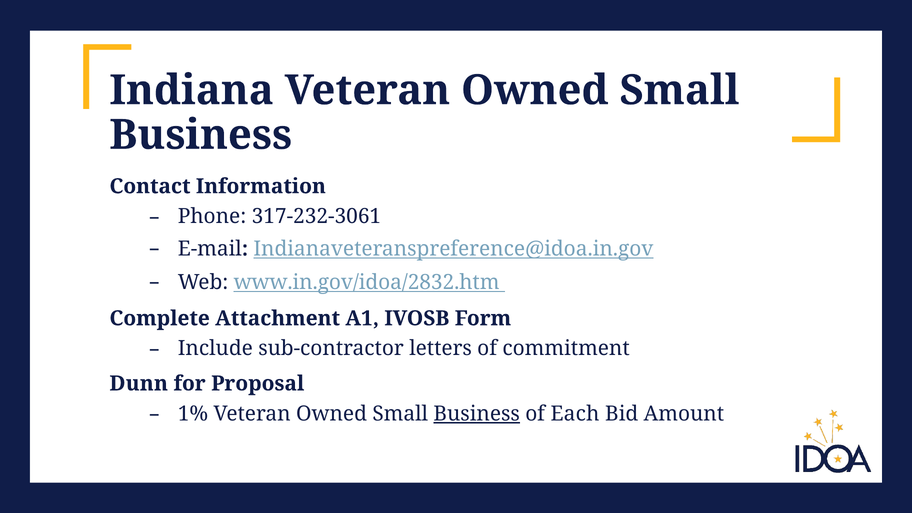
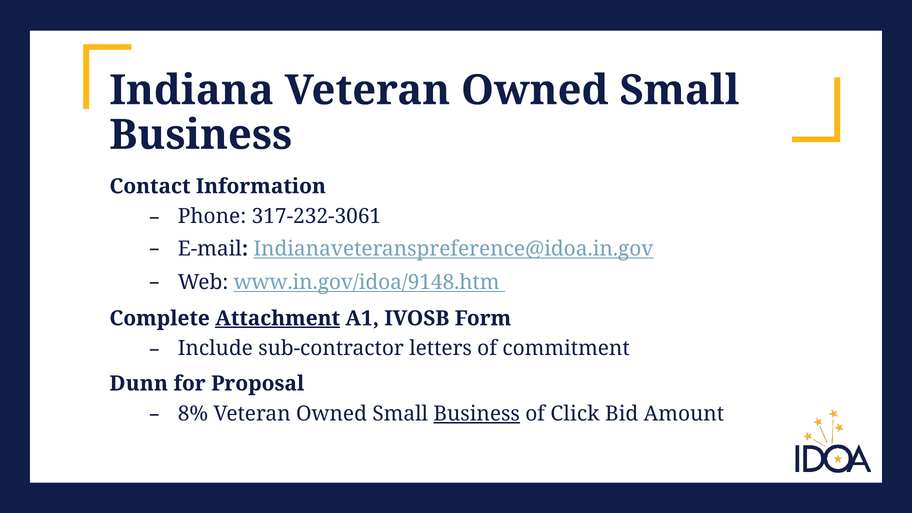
www.in.gov/idoa/2832.htm: www.in.gov/idoa/2832.htm -> www.in.gov/idoa/9148.htm
Attachment underline: none -> present
1%: 1% -> 8%
Each: Each -> Click
